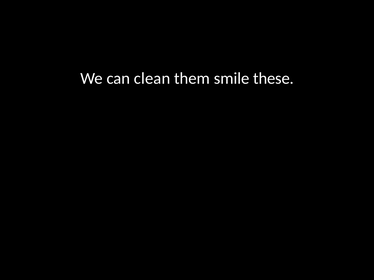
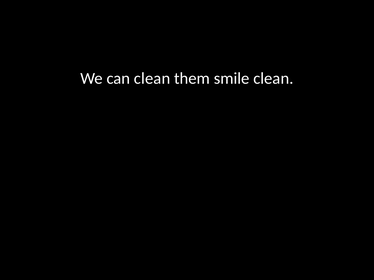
smile these: these -> clean
